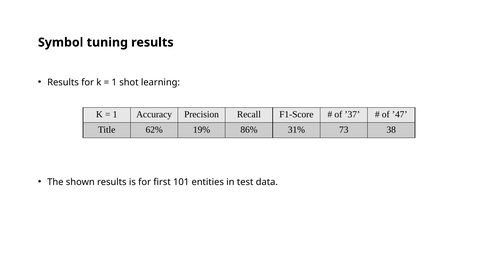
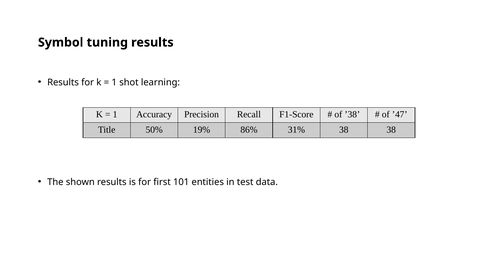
’37: ’37 -> ’38
62%: 62% -> 50%
31% 73: 73 -> 38
